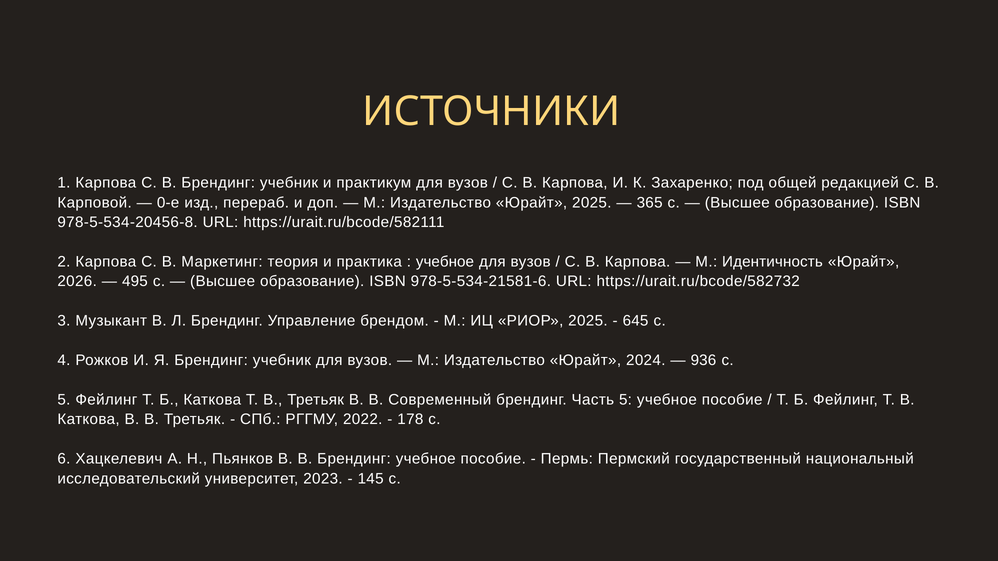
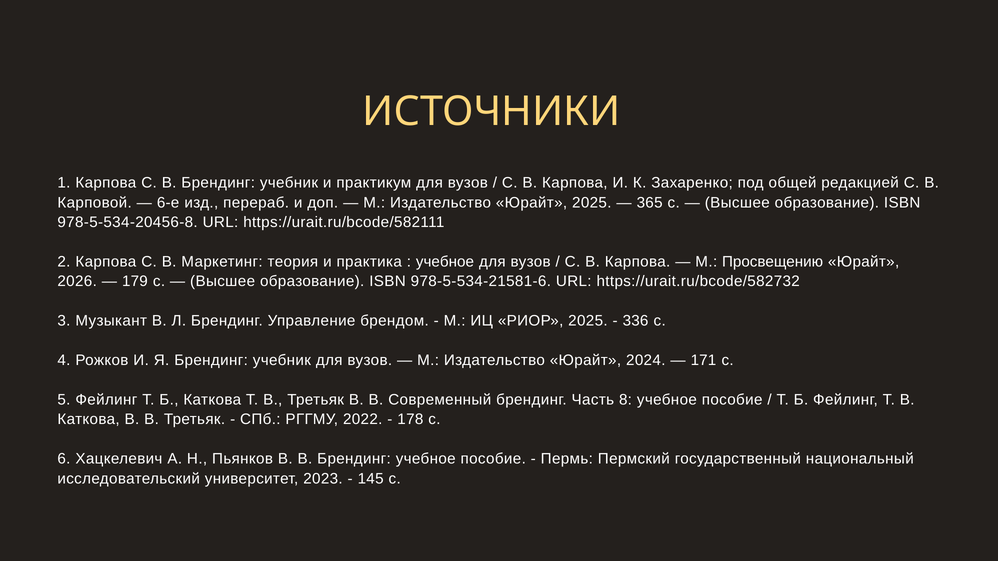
0-е: 0-е -> 6-е
Идентичность: Идентичность -> Просвещению
495: 495 -> 179
645: 645 -> 336
936: 936 -> 171
Часть 5: 5 -> 8
